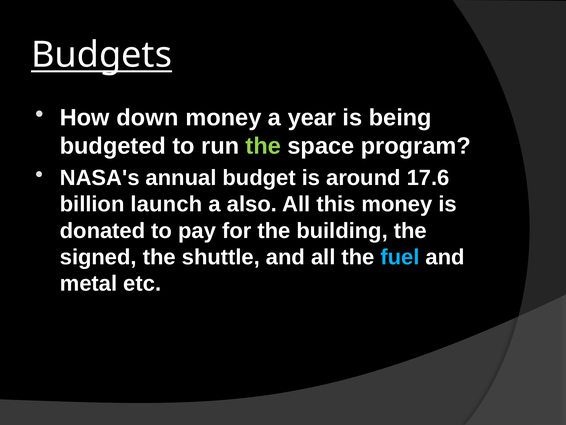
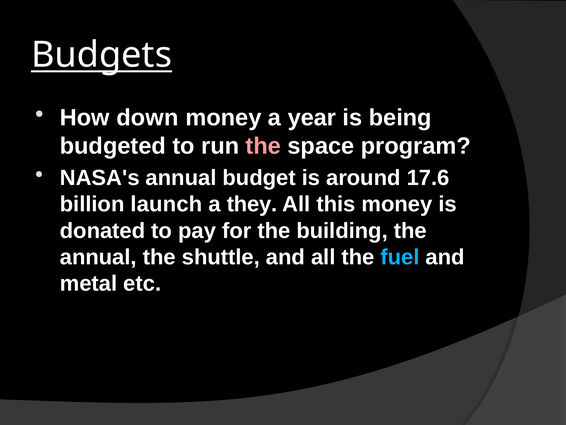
the at (263, 146) colour: light green -> pink
also: also -> they
signed at (98, 257): signed -> annual
